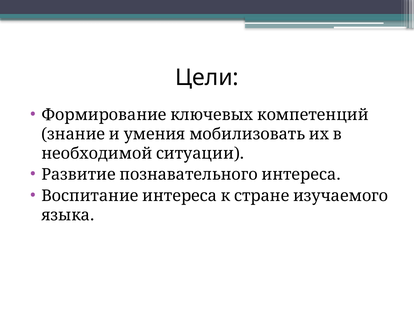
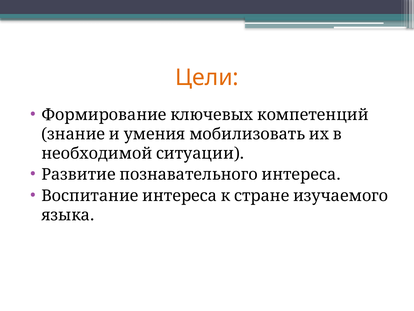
Цели colour: black -> orange
